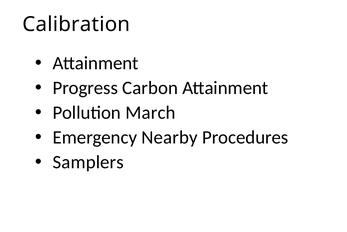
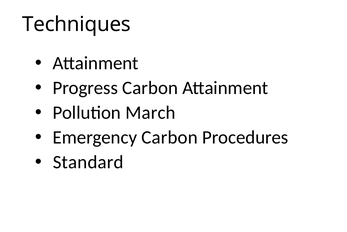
Calibration: Calibration -> Techniques
Emergency Nearby: Nearby -> Carbon
Samplers: Samplers -> Standard
